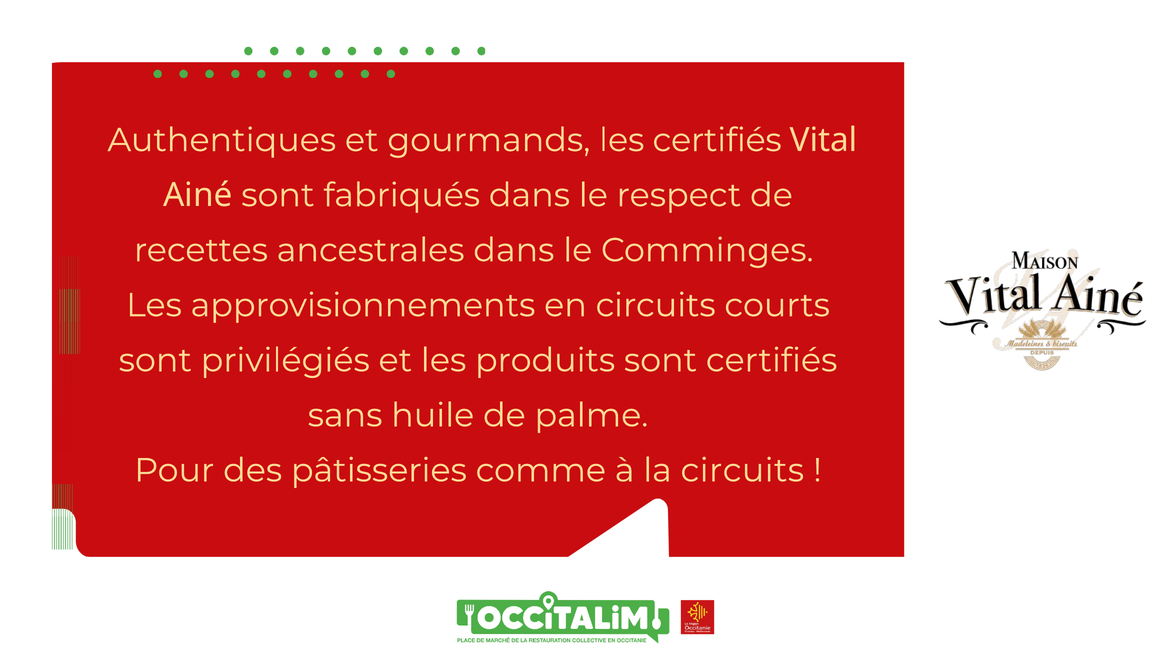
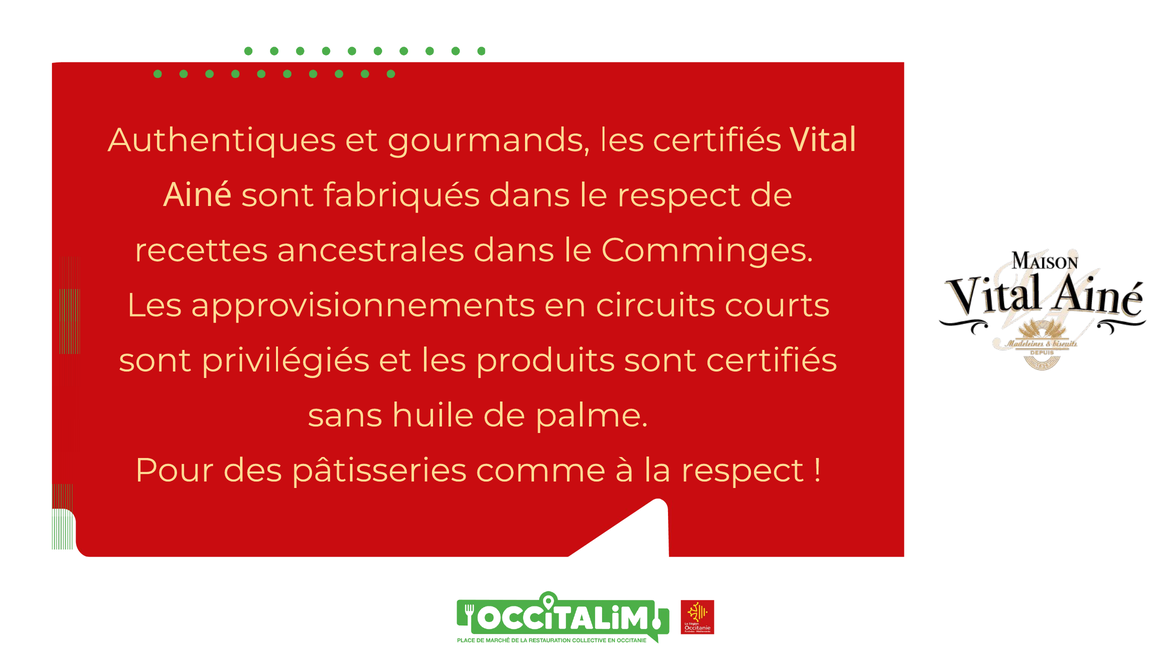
la circuits: circuits -> respect
